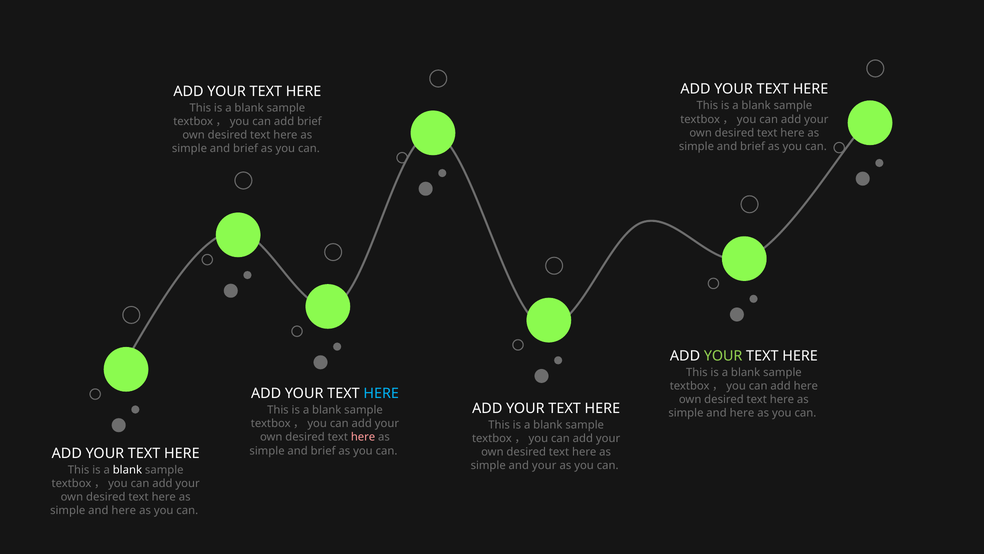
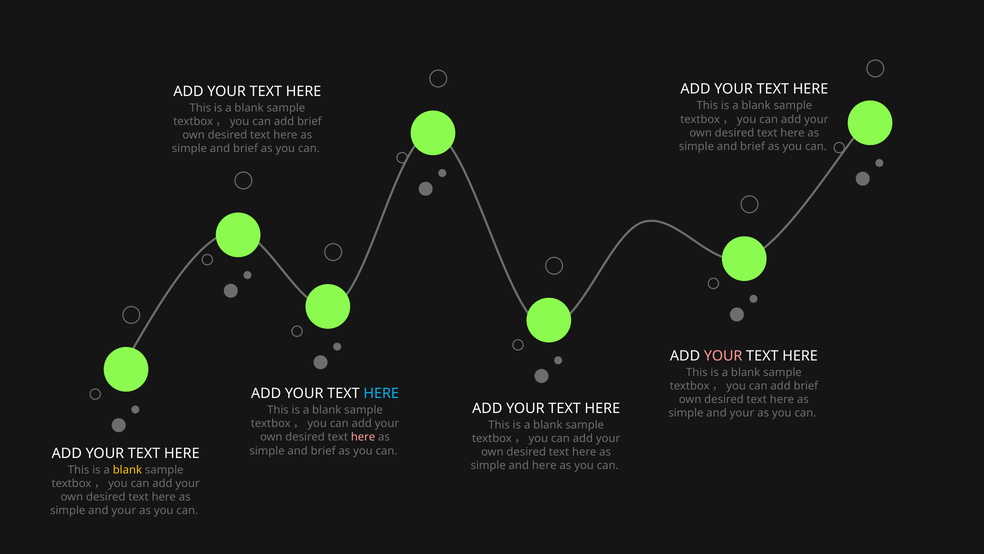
YOUR at (723, 355) colour: light green -> pink
here at (806, 386): here -> brief
here at (742, 413): here -> your
and your: your -> here
blank at (127, 469) colour: white -> yellow
here at (124, 510): here -> your
